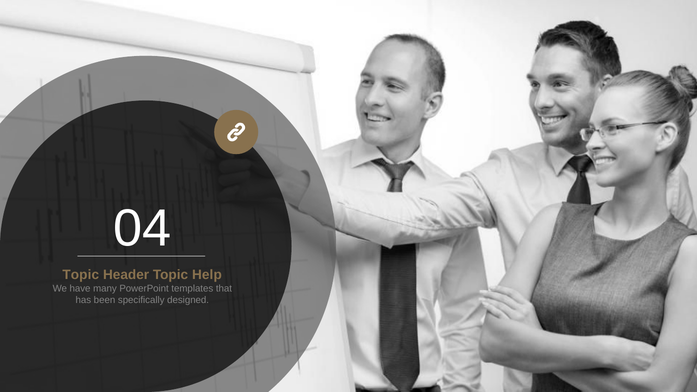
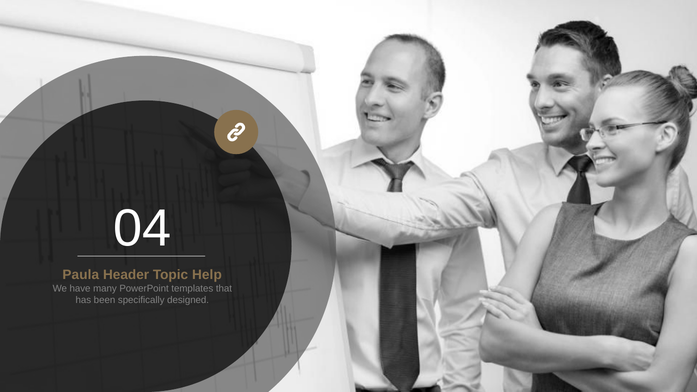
Topic at (81, 275): Topic -> Paula
